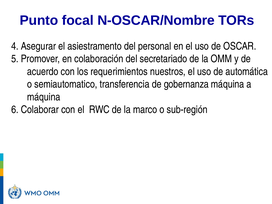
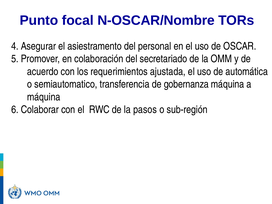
nuestros: nuestros -> ajustada
marco: marco -> pasos
